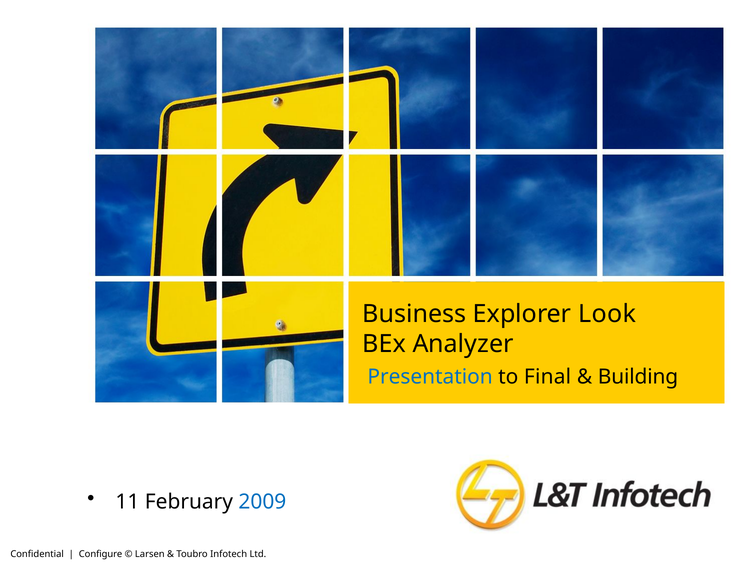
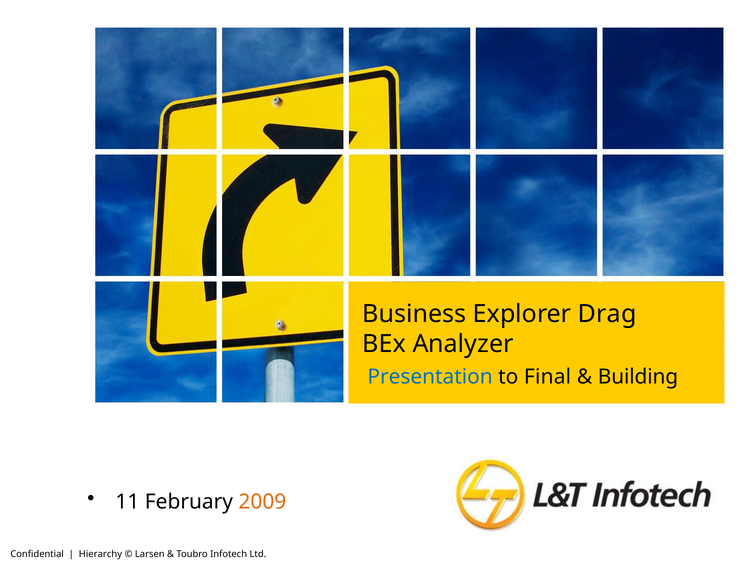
Look: Look -> Drag
2009 colour: blue -> orange
Configure: Configure -> Hierarchy
